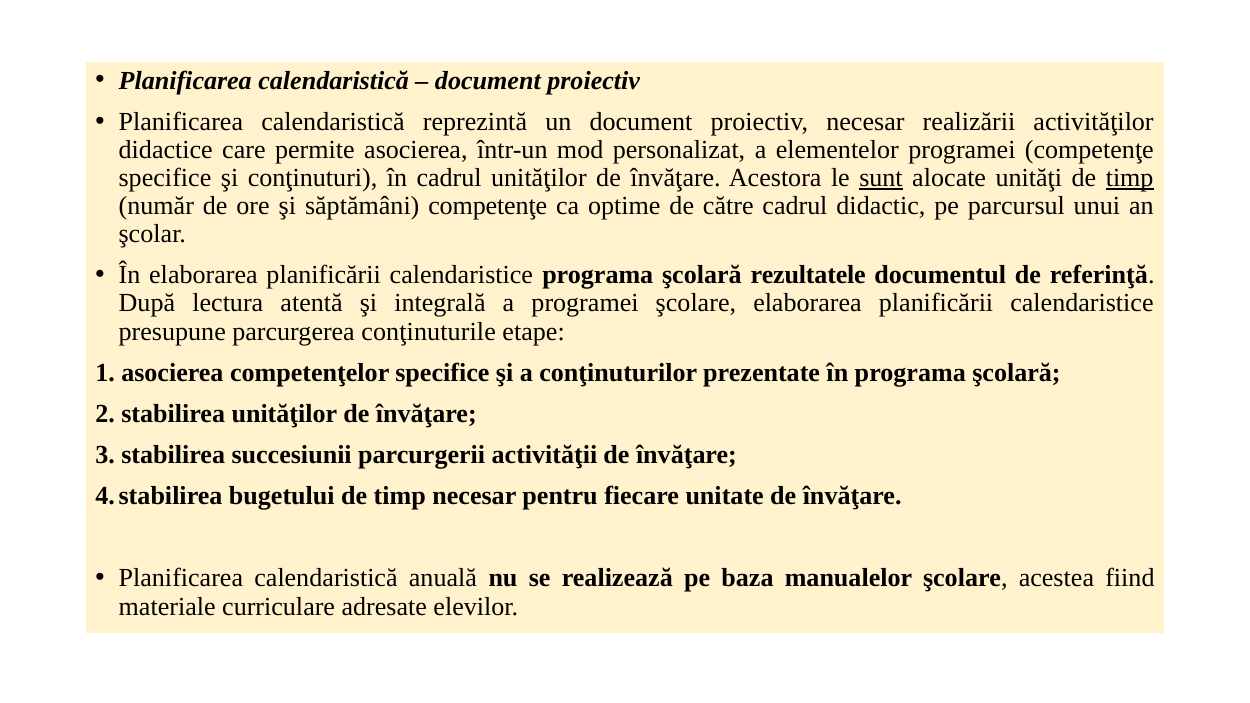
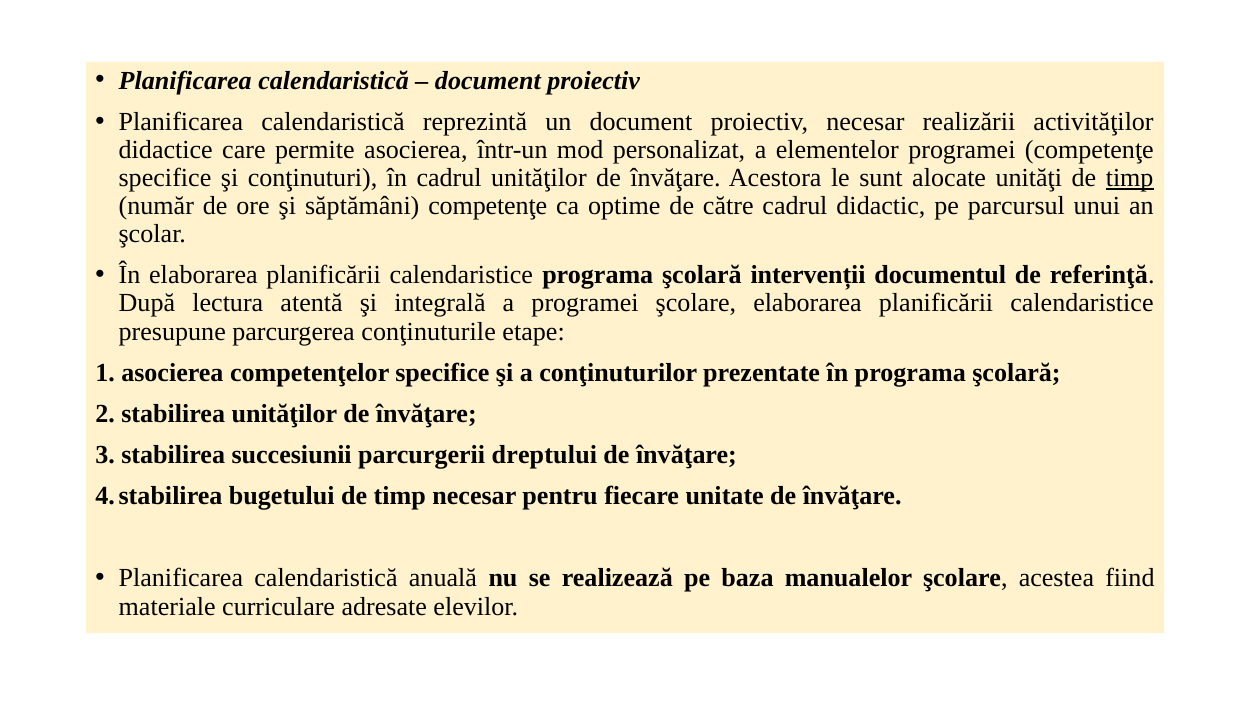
sunt underline: present -> none
rezultatele: rezultatele -> intervenții
activităţii: activităţii -> dreptului
